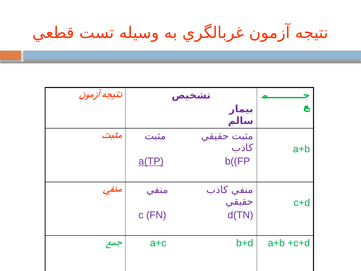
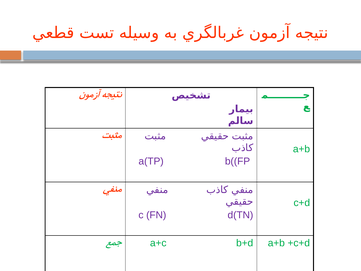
a(TP underline: present -> none
